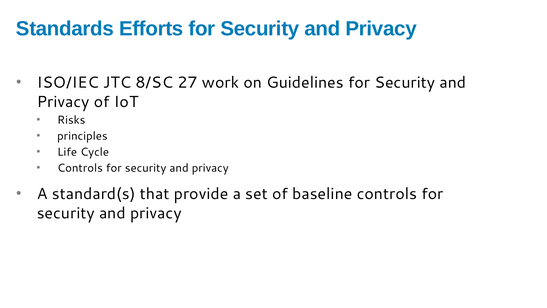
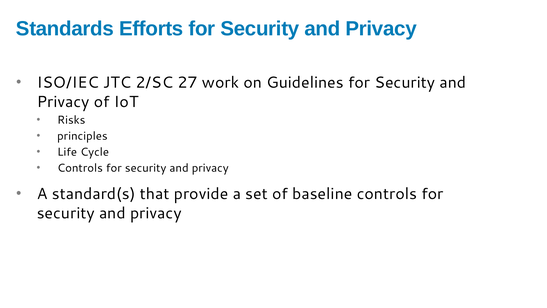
8/SC: 8/SC -> 2/SC
